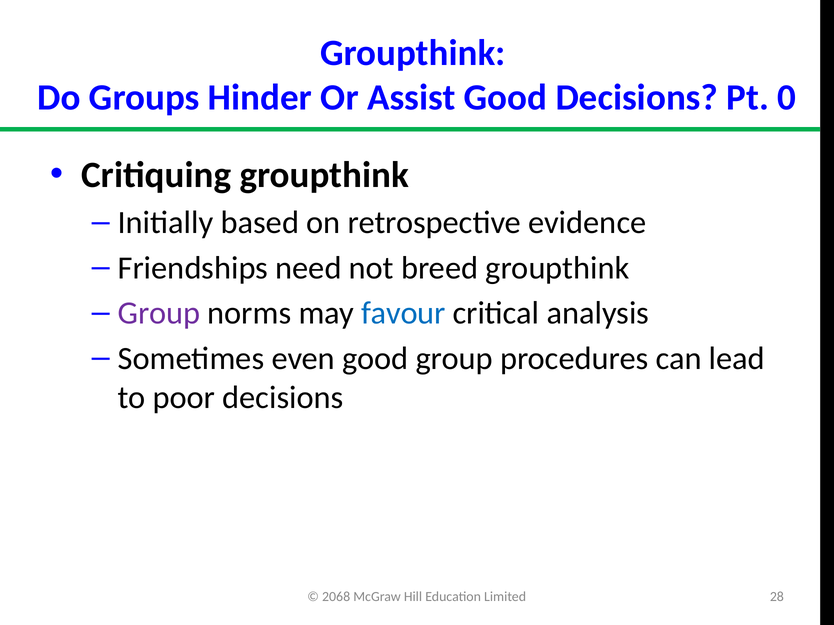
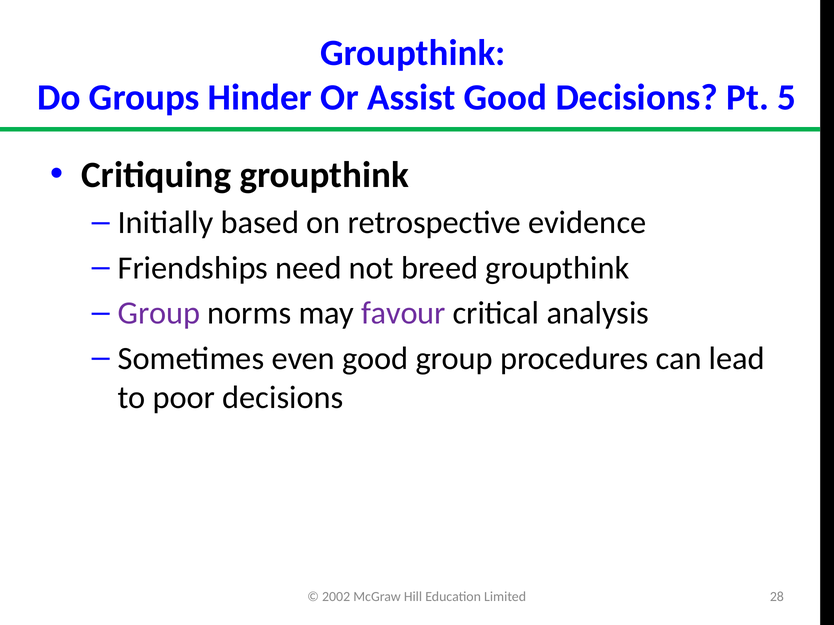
0: 0 -> 5
favour colour: blue -> purple
2068: 2068 -> 2002
